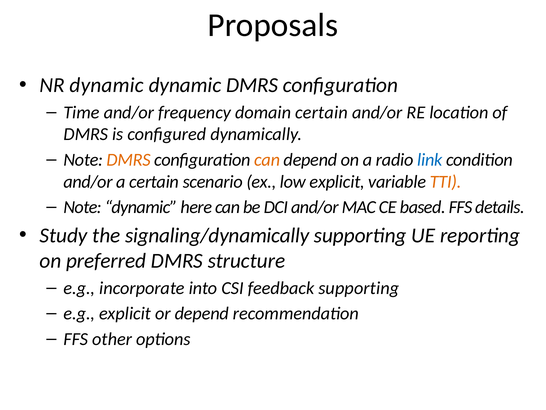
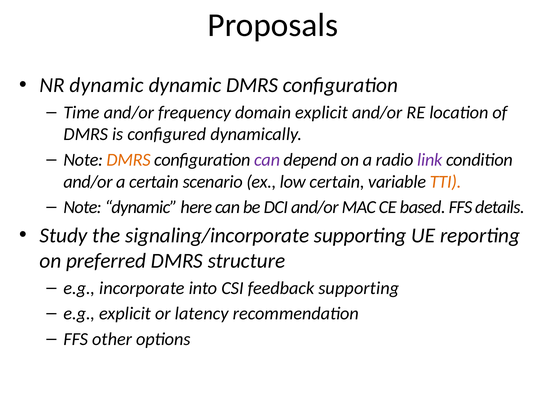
domain certain: certain -> explicit
can at (267, 160) colour: orange -> purple
link colour: blue -> purple
low explicit: explicit -> certain
signaling/dynamically: signaling/dynamically -> signaling/incorporate
or depend: depend -> latency
